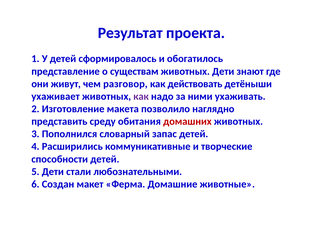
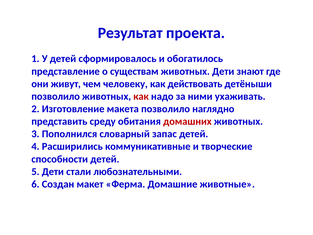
разговор: разговор -> человеку
ухаживает at (56, 96): ухаживает -> позволило
как at (141, 96) colour: purple -> red
